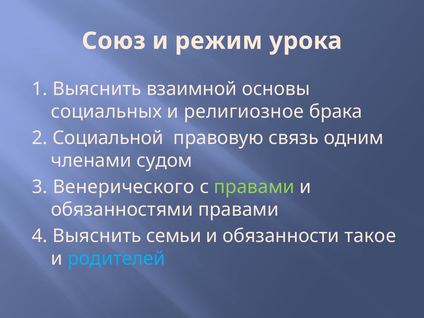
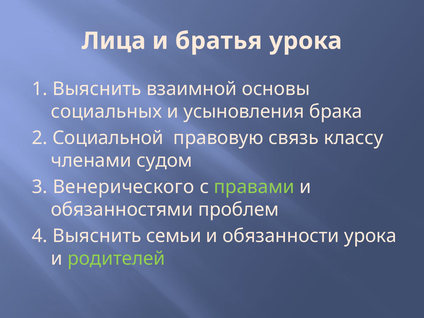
Союз: Союз -> Лица
режим: режим -> братья
религиозное: религиозное -> усыновления
одним: одним -> классу
обязанностями правами: правами -> проблем
обязанности такое: такое -> урока
родителей colour: light blue -> light green
